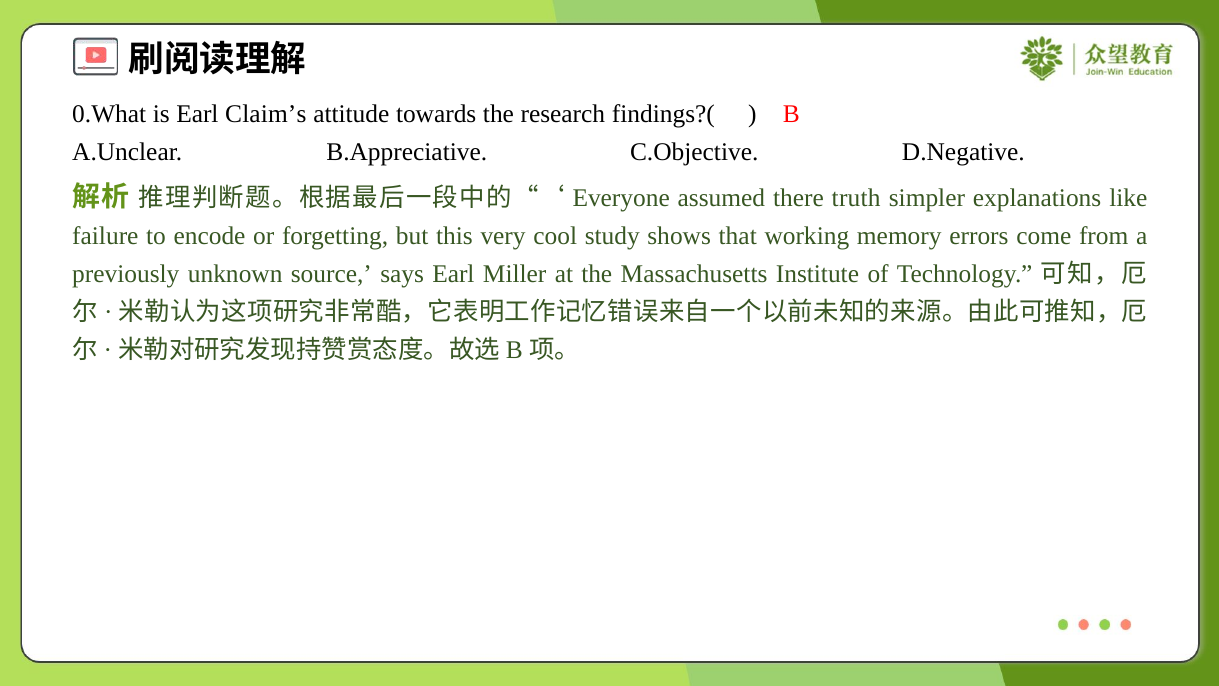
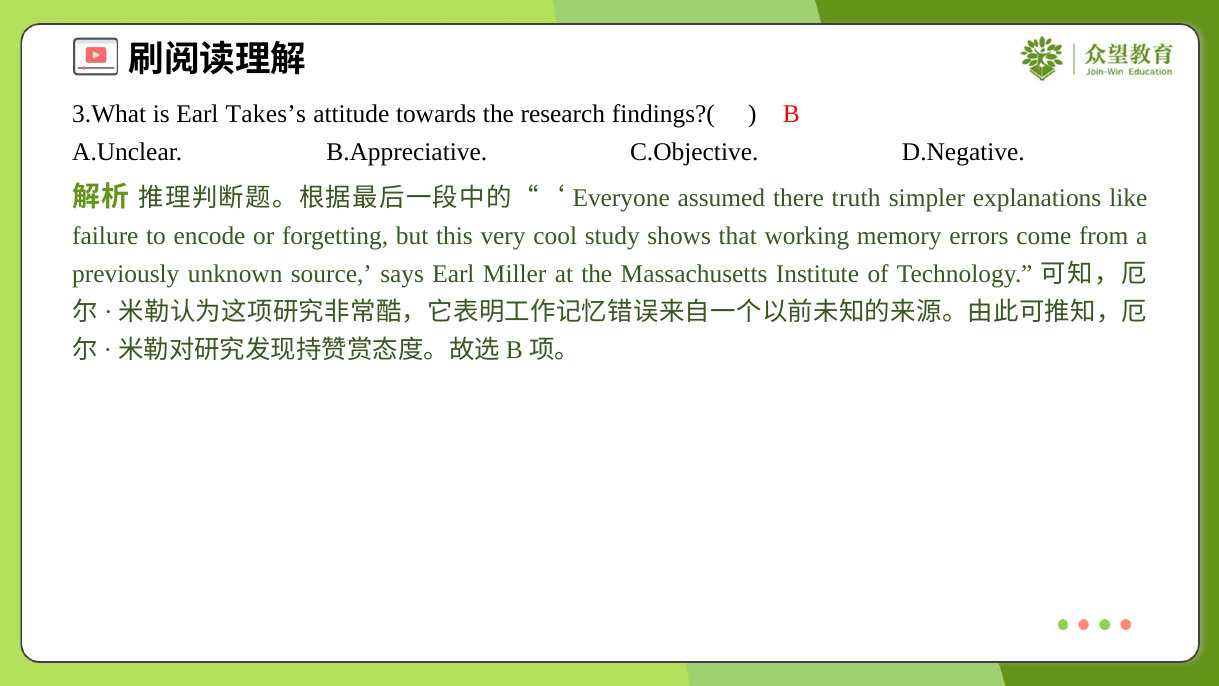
0.What: 0.What -> 3.What
Claim’s: Claim’s -> Takes’s
